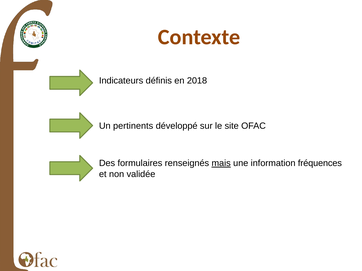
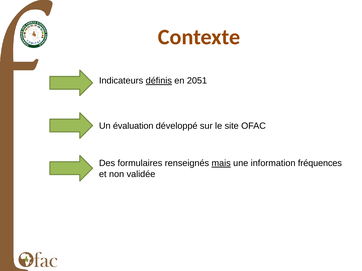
définis underline: none -> present
2018: 2018 -> 2051
pertinents: pertinents -> évaluation
